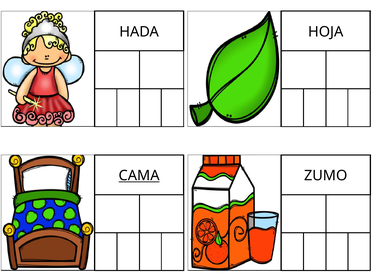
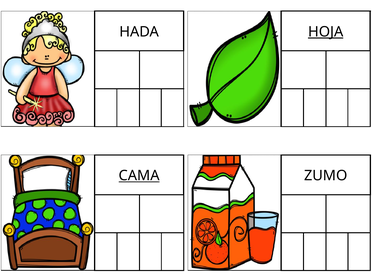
HOJA underline: none -> present
